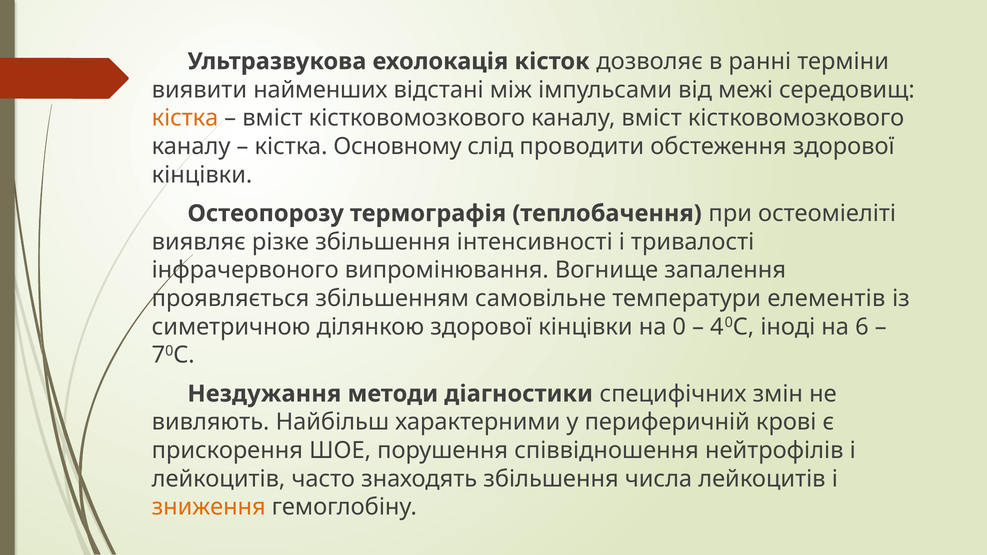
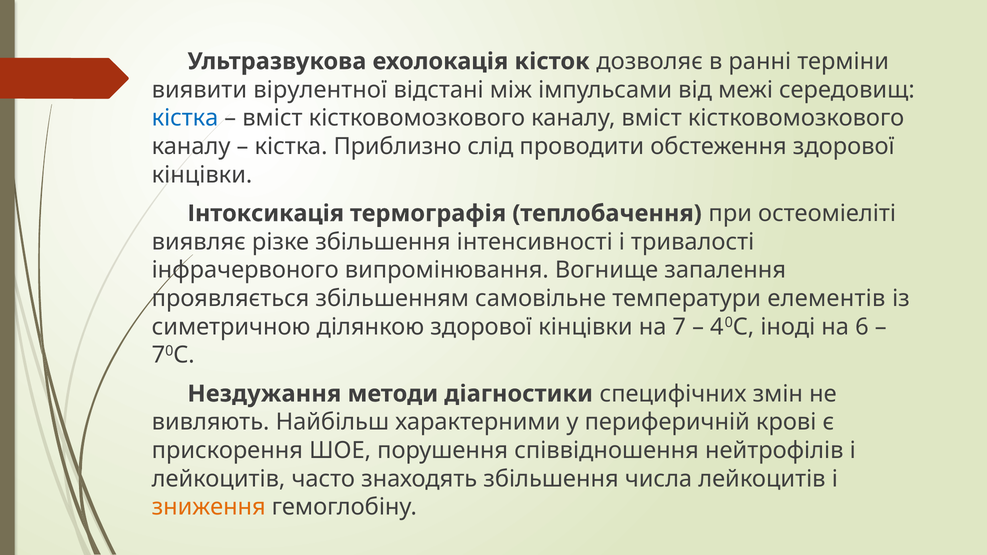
найменших: найменших -> вірулентної
кістка at (185, 118) colour: orange -> blue
Основному: Основному -> Приблизно
Остеопорозу: Остеопорозу -> Інтоксикація
0: 0 -> 7
